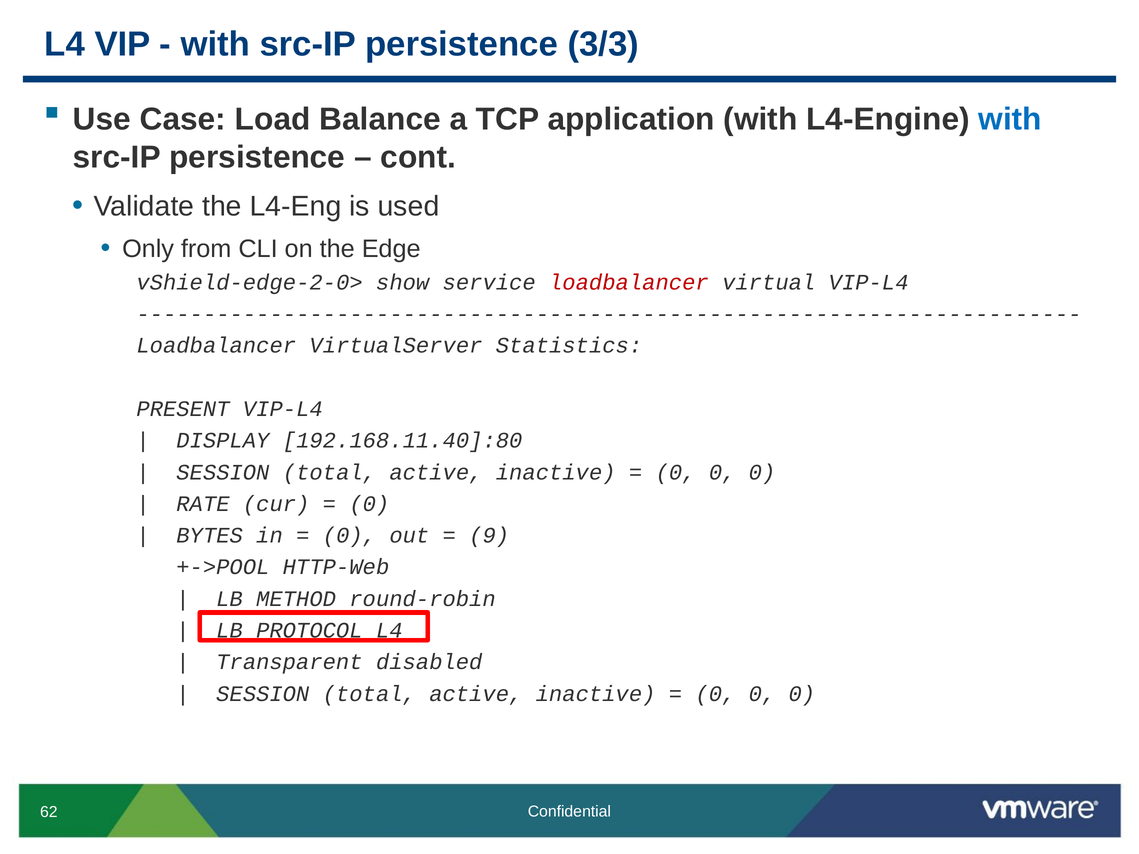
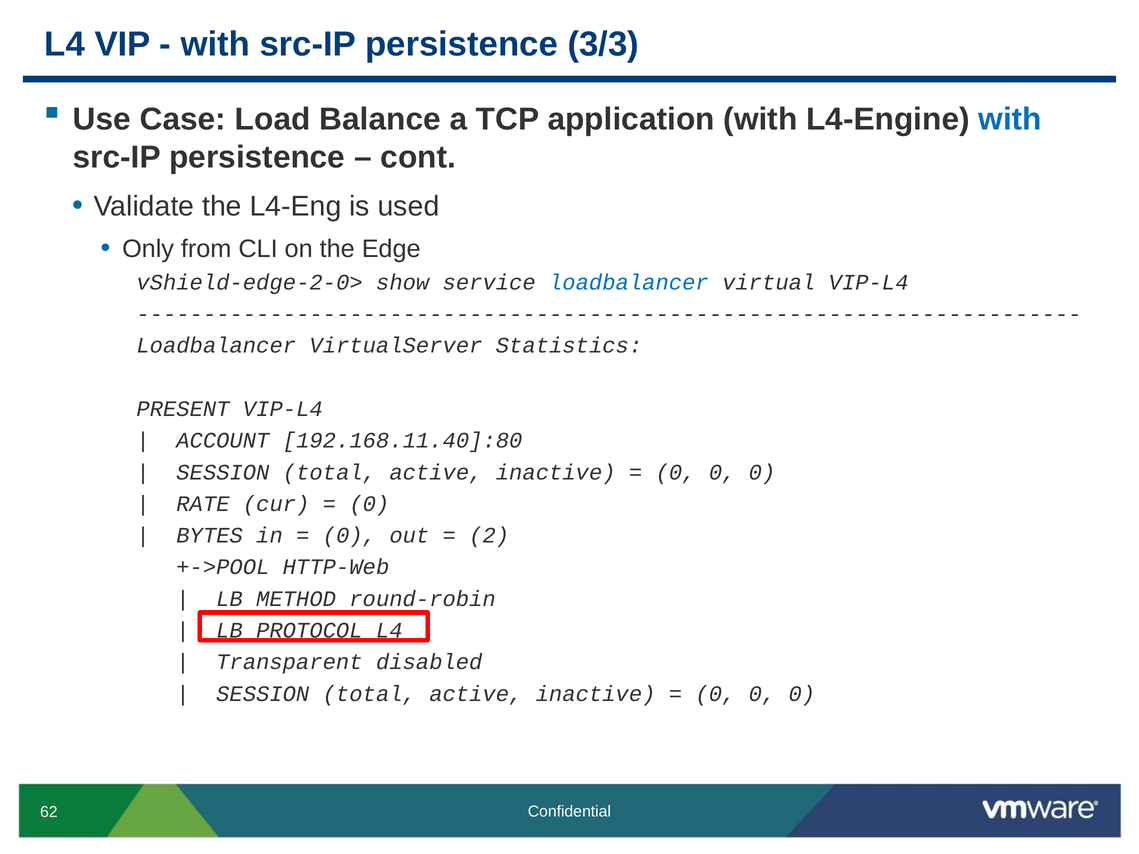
loadbalancer at (629, 282) colour: red -> blue
DISPLAY: DISPLAY -> ACCOUNT
9: 9 -> 2
